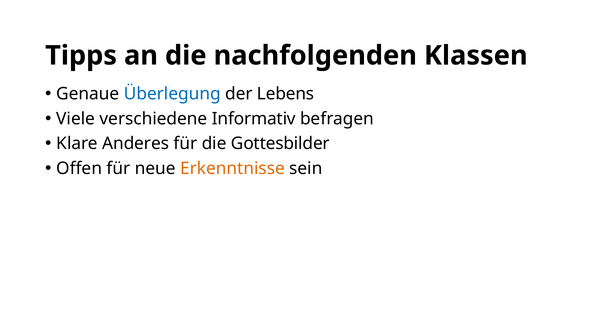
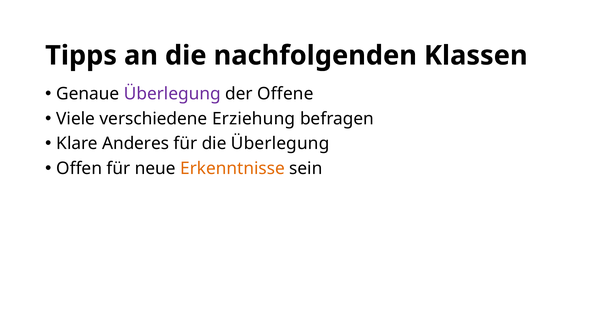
Überlegung at (172, 94) colour: blue -> purple
Lebens: Lebens -> Offene
Informativ: Informativ -> Erziehung
die Gottesbilder: Gottesbilder -> Überlegung
